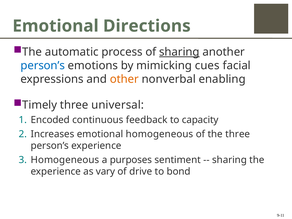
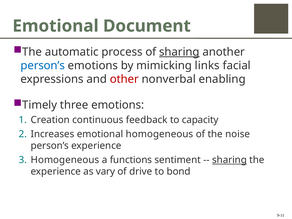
Directions: Directions -> Document
cues: cues -> links
other colour: orange -> red
three universal: universal -> emotions
Encoded: Encoded -> Creation
the three: three -> noise
purposes: purposes -> functions
sharing at (229, 160) underline: none -> present
